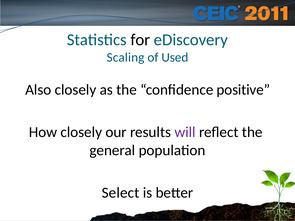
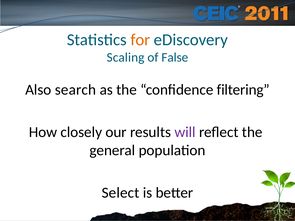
for colour: black -> orange
Used: Used -> False
Also closely: closely -> search
positive: positive -> filtering
